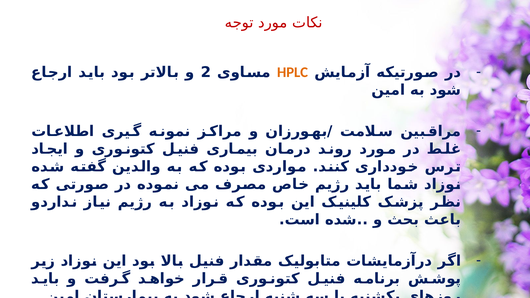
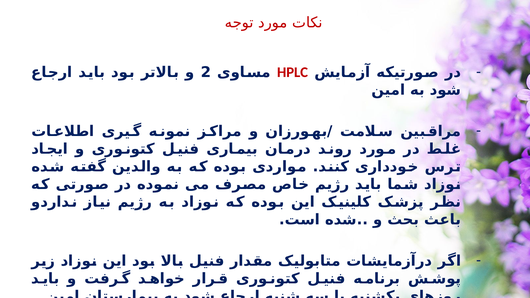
HPLC colour: orange -> red
